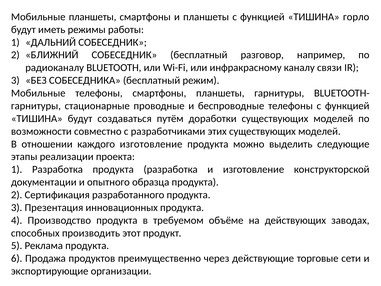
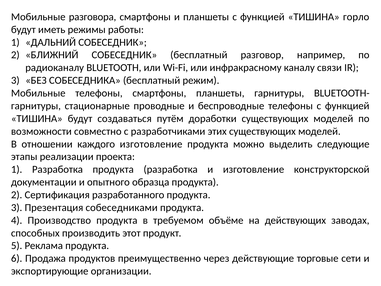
Мобильные планшеты: планшеты -> разговора
инновационных: инновационных -> собеседниками
